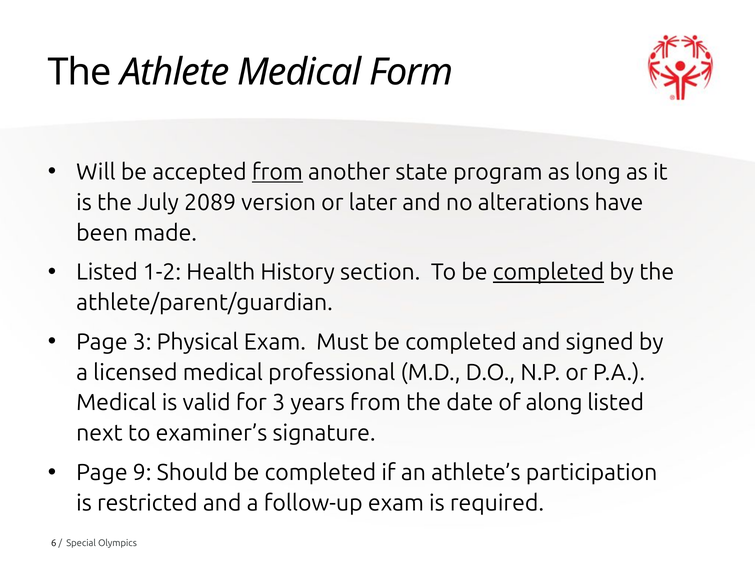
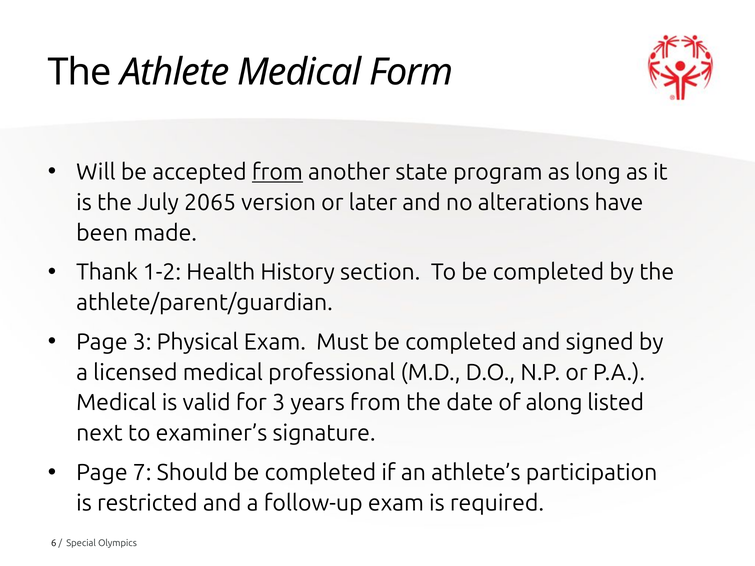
2089: 2089 -> 2065
Listed at (107, 272): Listed -> Thank
completed at (549, 272) underline: present -> none
9: 9 -> 7
